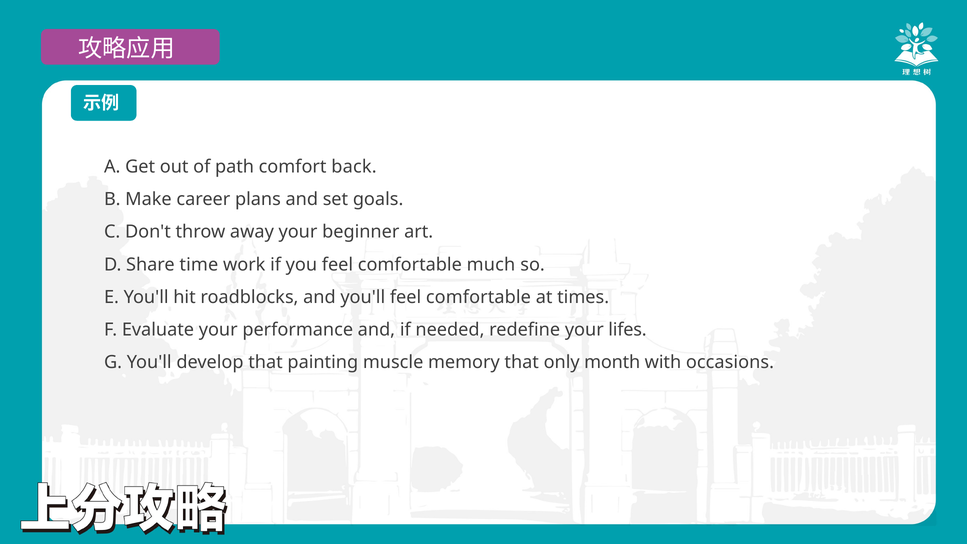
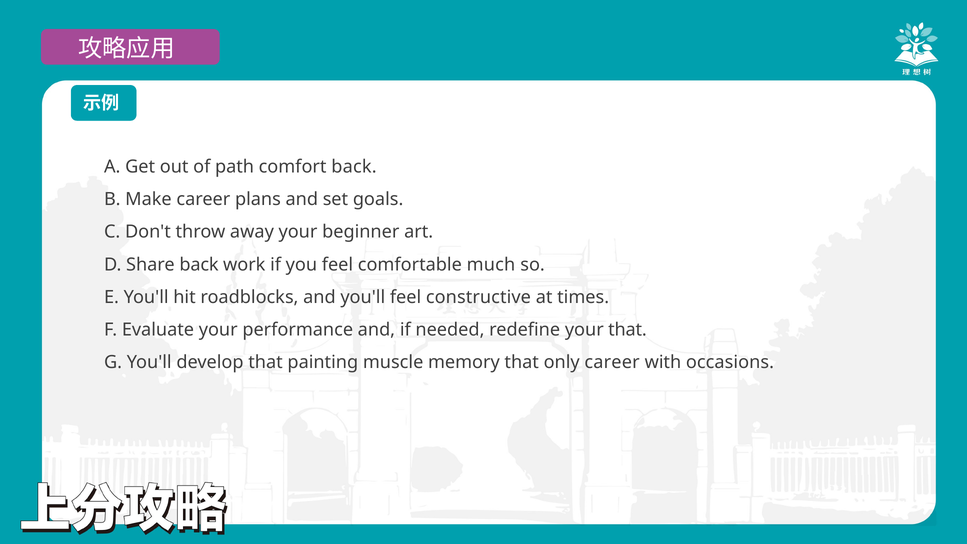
Share time: time -> back
you'll feel comfortable: comfortable -> constructive
your lifes: lifes -> that
only month: month -> career
